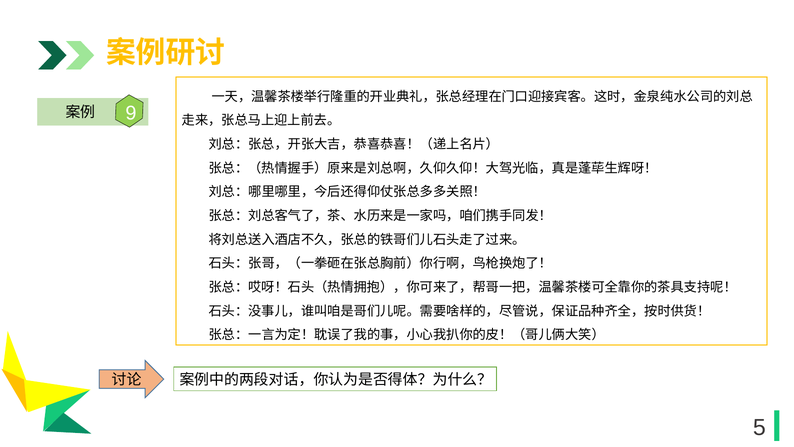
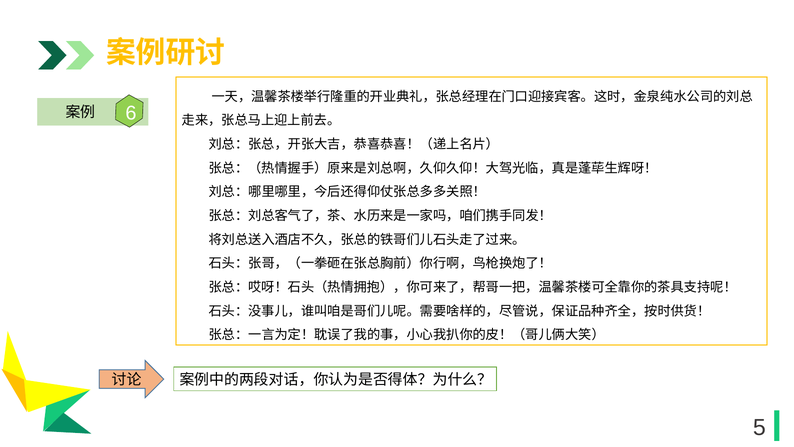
9: 9 -> 6
